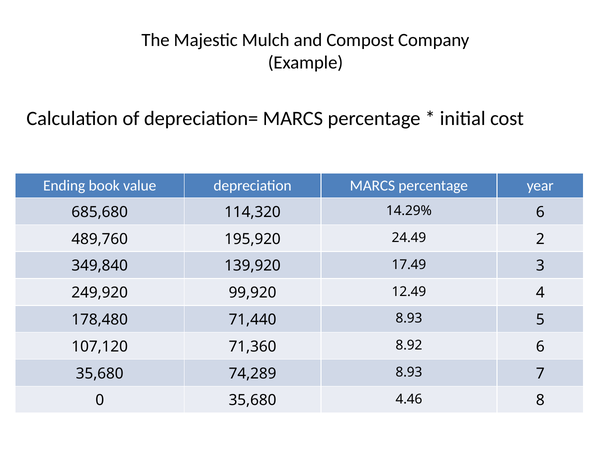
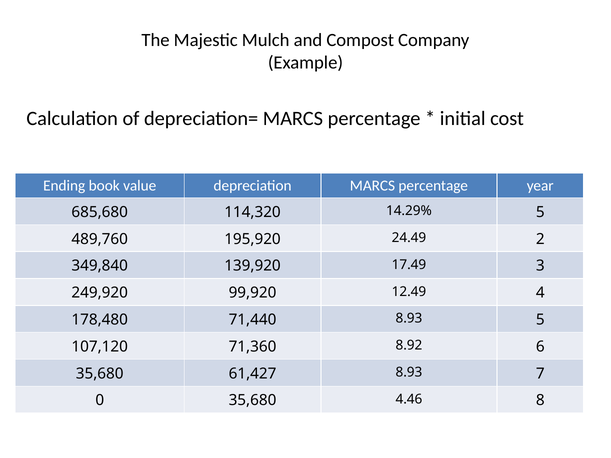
14.29% 6: 6 -> 5
74,289: 74,289 -> 61,427
